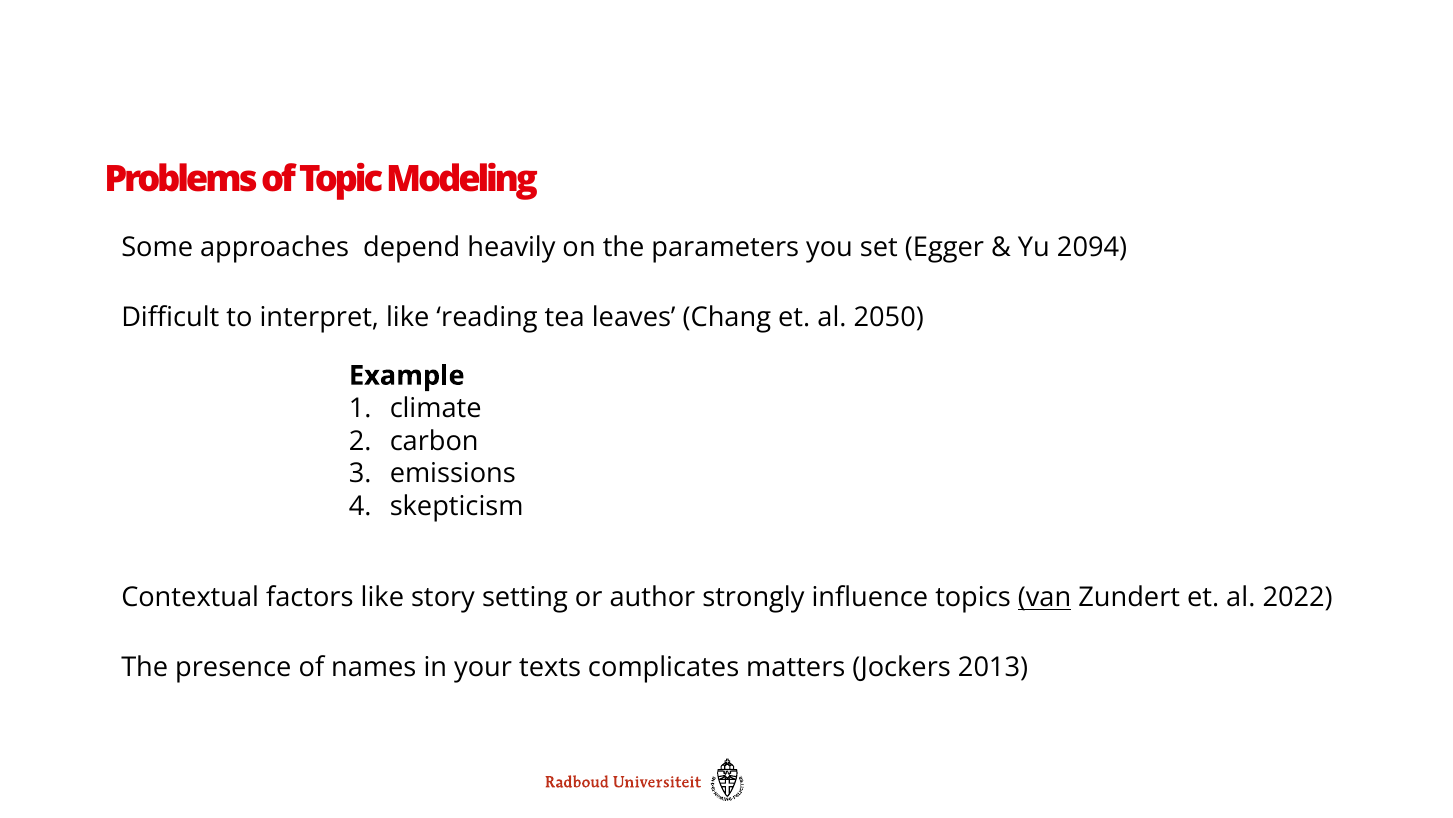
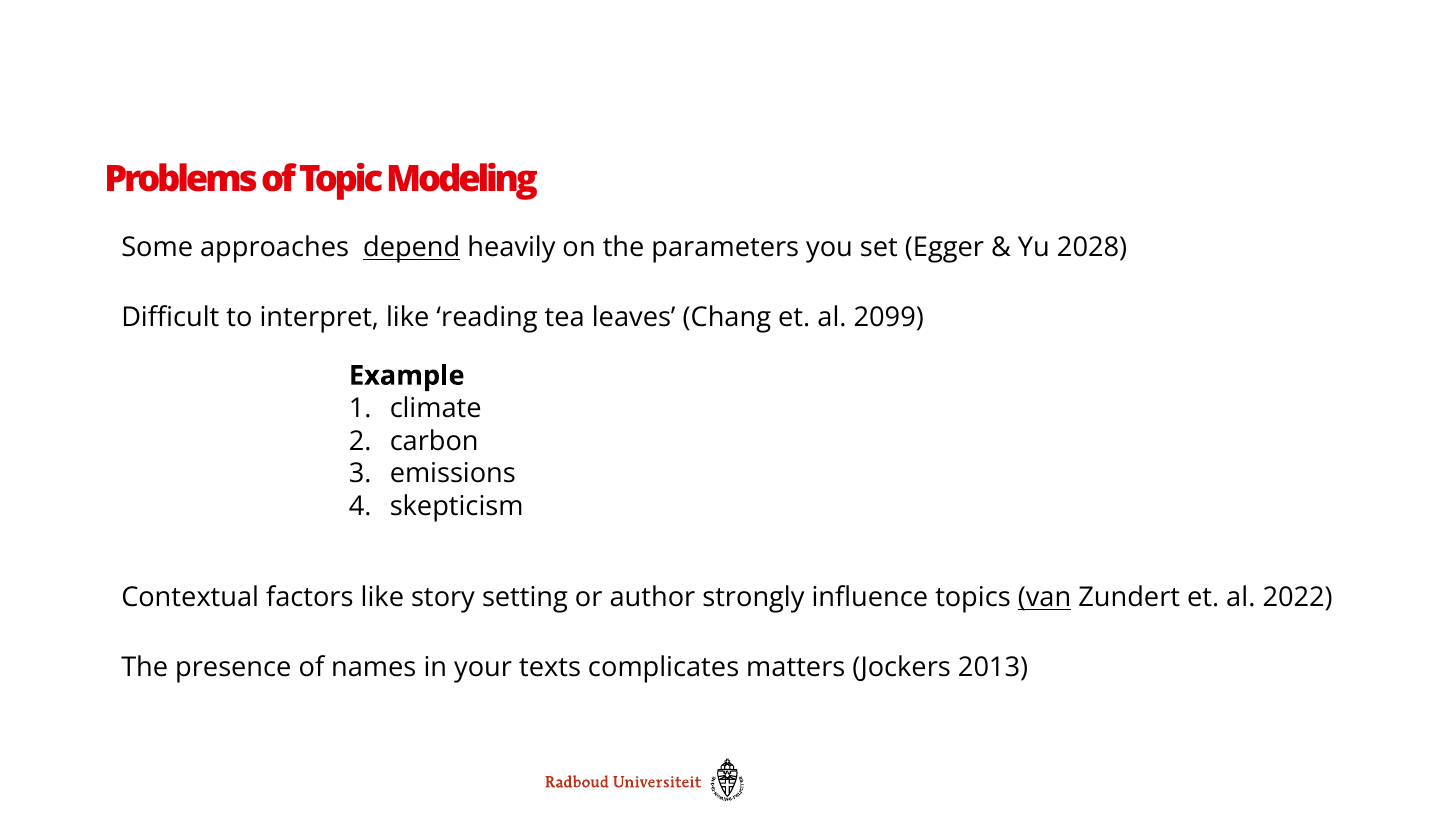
depend underline: none -> present
2094: 2094 -> 2028
2050: 2050 -> 2099
